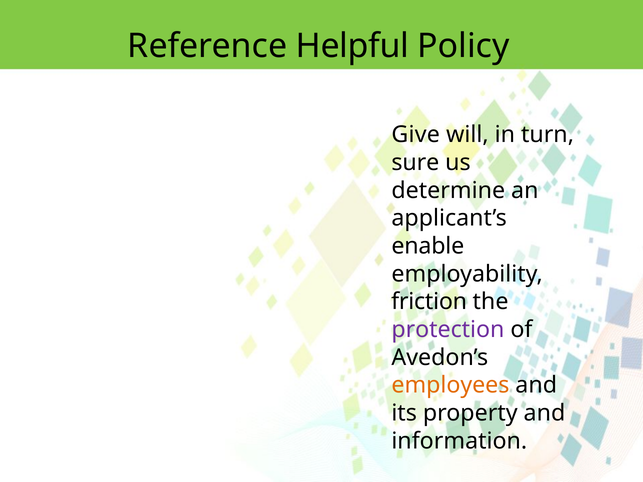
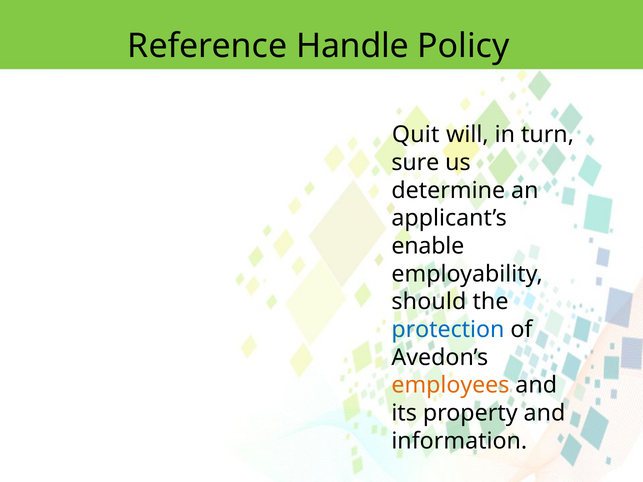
Helpful: Helpful -> Handle
Give: Give -> Quit
friction: friction -> should
protection colour: purple -> blue
